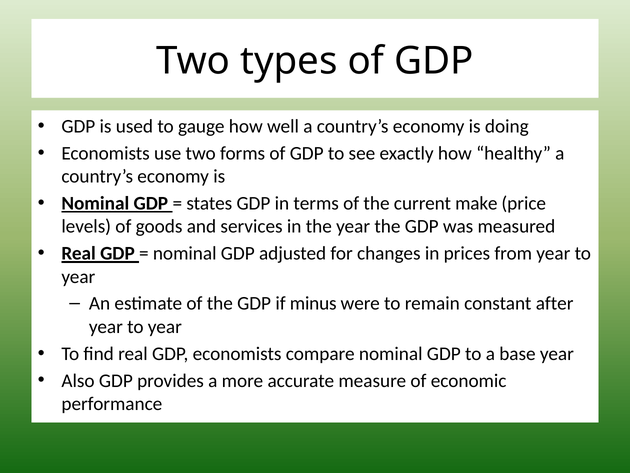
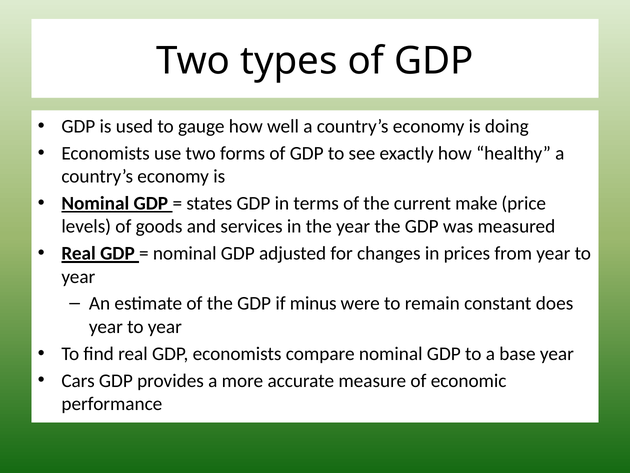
after: after -> does
Also: Also -> Cars
